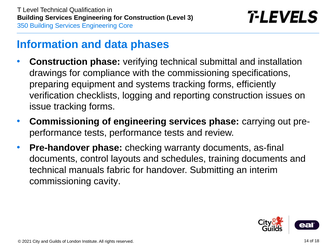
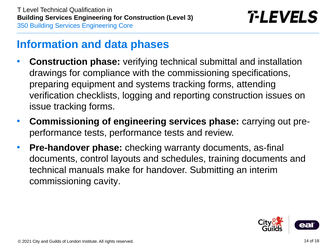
efficiently: efficiently -> attending
fabric: fabric -> make
